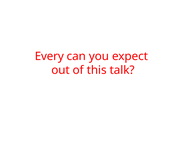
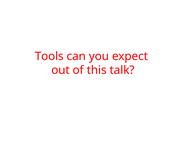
Every: Every -> Tools
